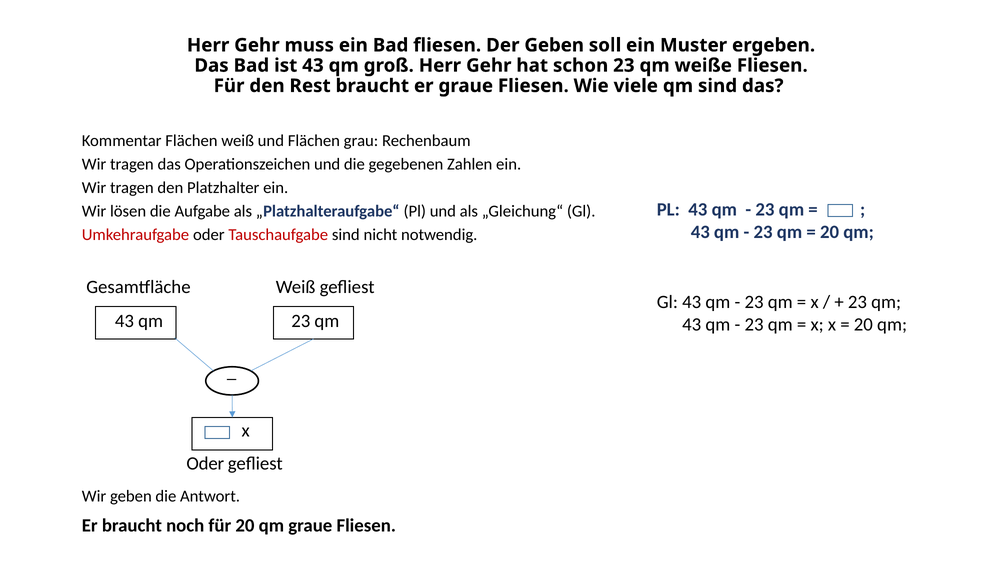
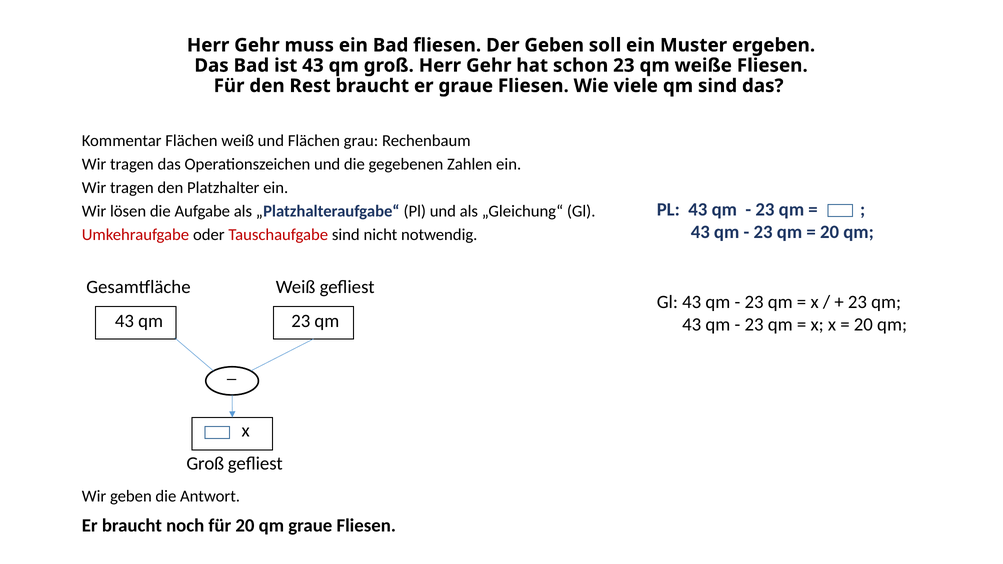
Oder at (205, 464): Oder -> Groß
